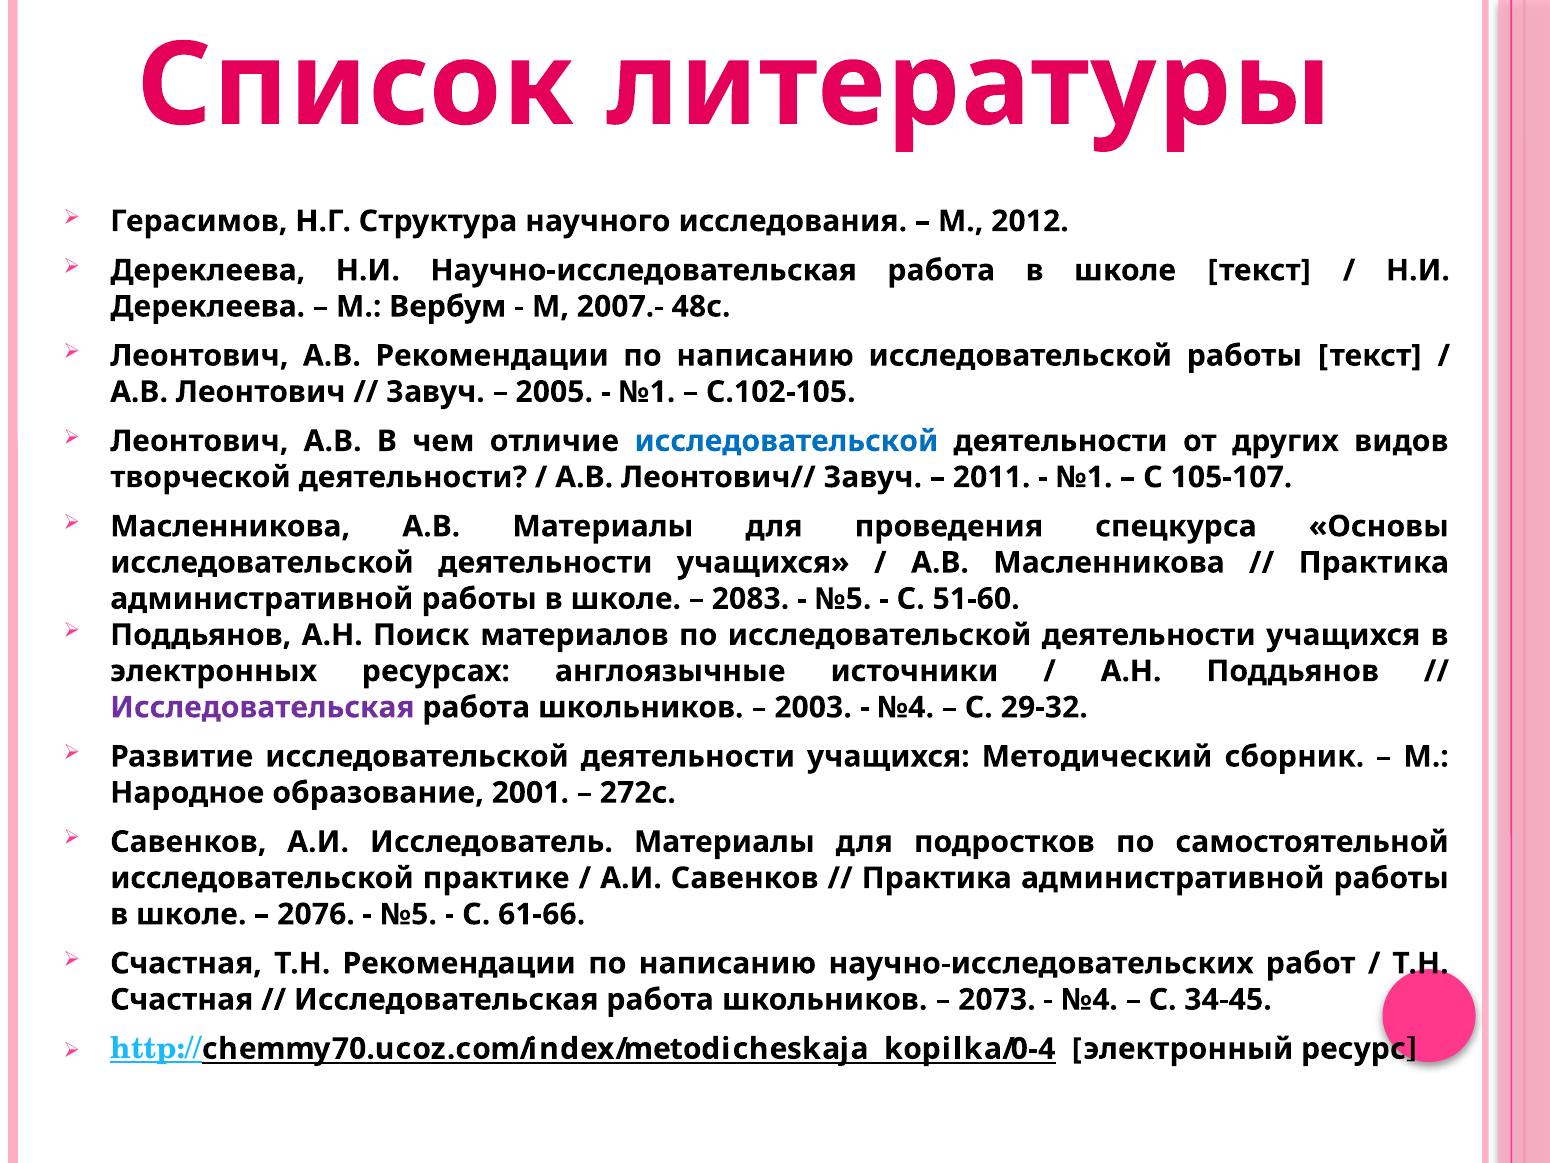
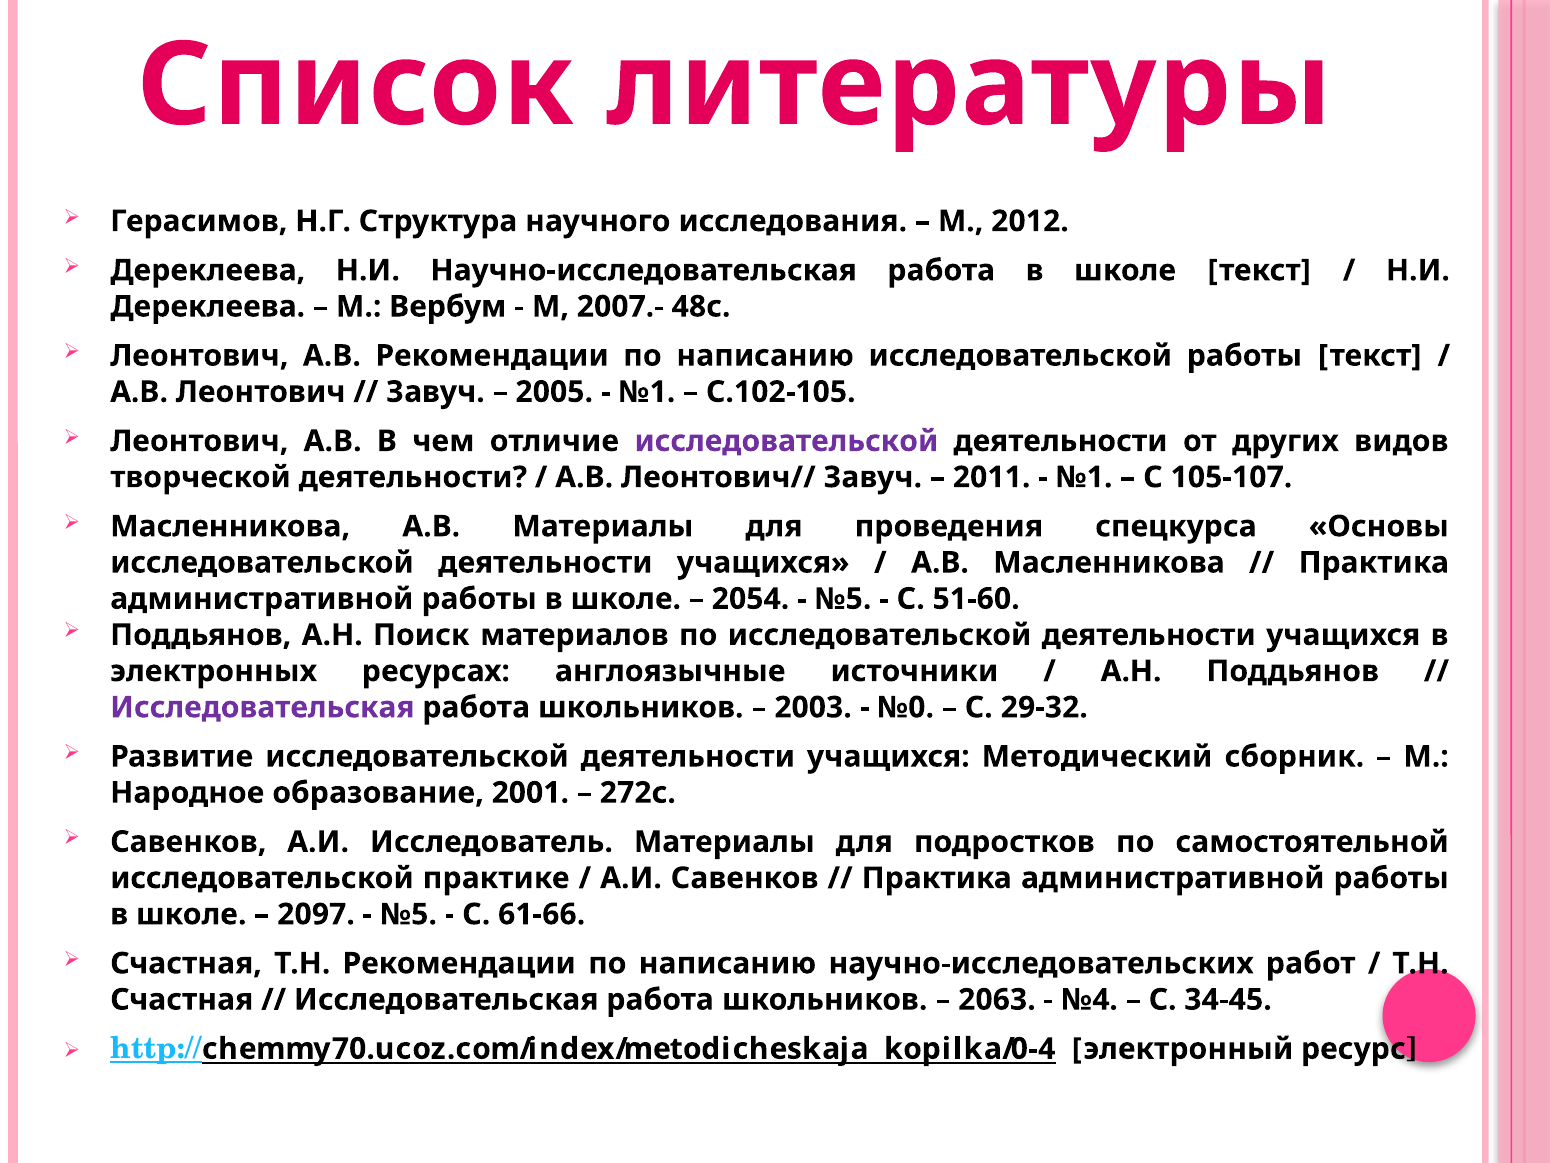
исследовательской at (786, 441) colour: blue -> purple
2083: 2083 -> 2054
№4 at (906, 707): №4 -> №0
2076: 2076 -> 2097
2073: 2073 -> 2063
